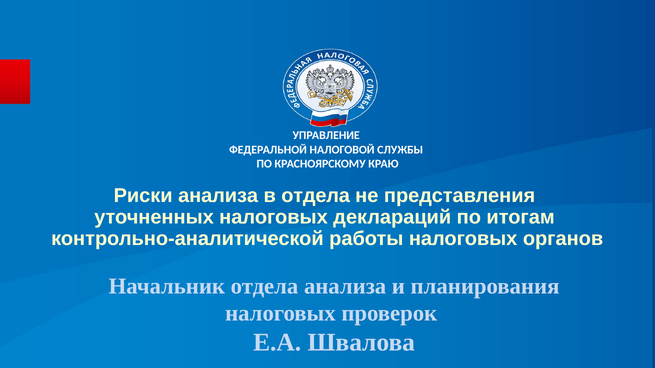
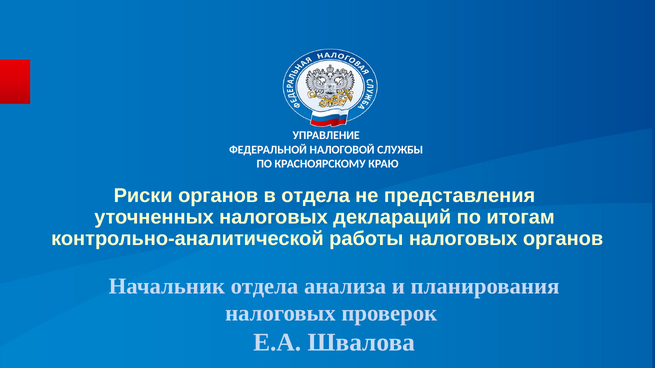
Риски анализа: анализа -> органов
